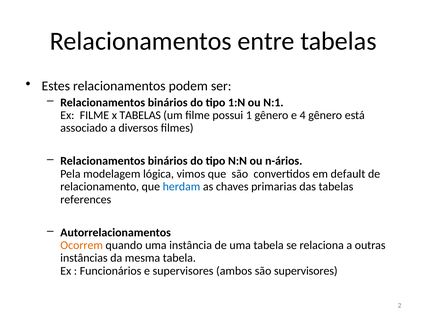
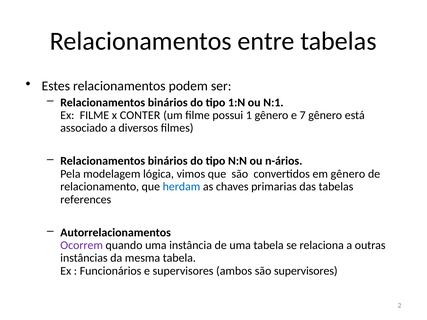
x TABELAS: TABELAS -> CONTER
4: 4 -> 7
em default: default -> gênero
Ocorrem colour: orange -> purple
